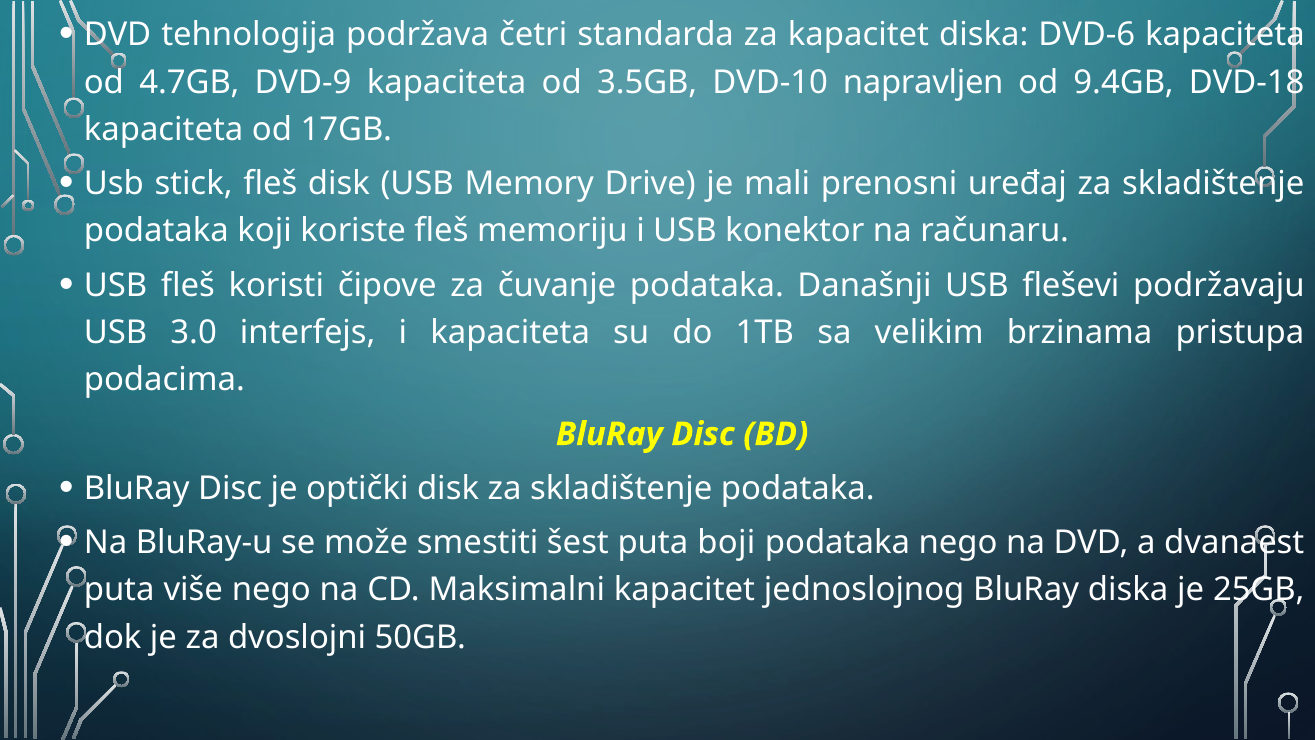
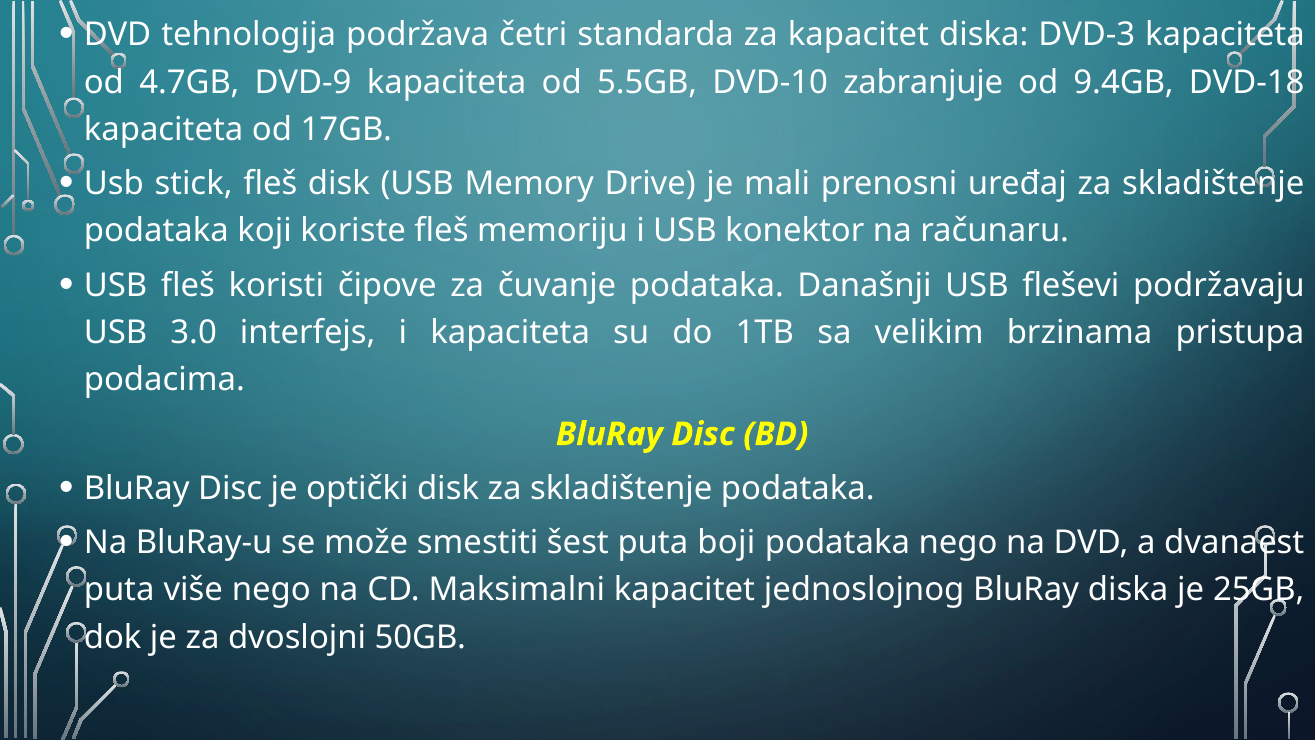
DVD-6: DVD-6 -> DVD-3
3.5GB: 3.5GB -> 5.5GB
napravljen: napravljen -> zabranjuje
